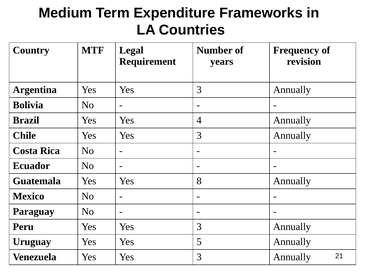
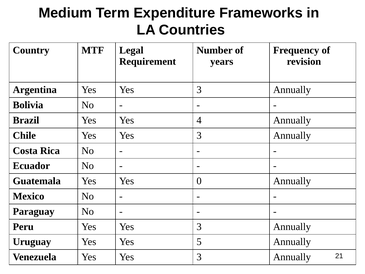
8: 8 -> 0
